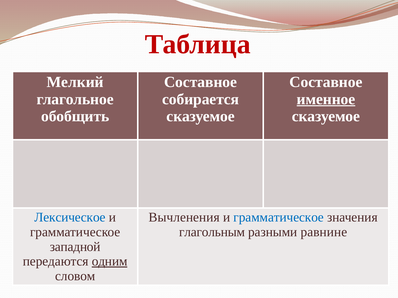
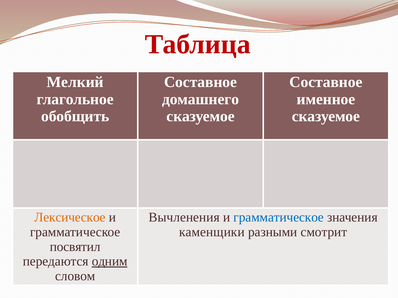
собирается: собирается -> домашнего
именное underline: present -> none
Лексическое colour: blue -> orange
глагольным: глагольным -> каменщики
равнине: равнине -> смотрит
западной: западной -> посвятил
